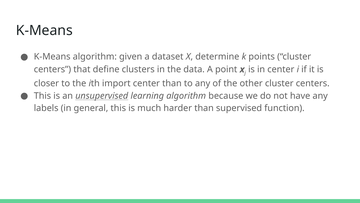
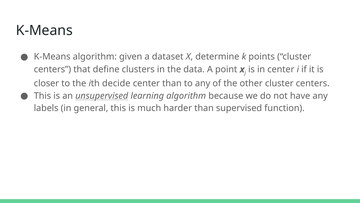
import: import -> decide
